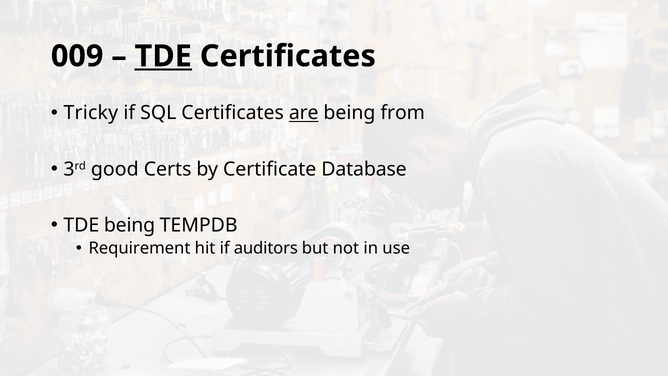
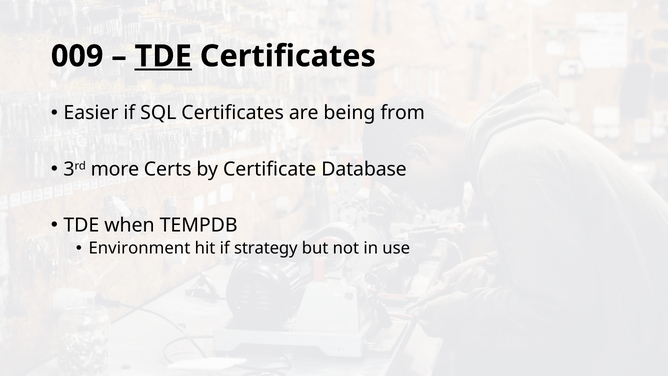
Tricky: Tricky -> Easier
are underline: present -> none
good: good -> more
TDE being: being -> when
Requirement: Requirement -> Environment
auditors: auditors -> strategy
